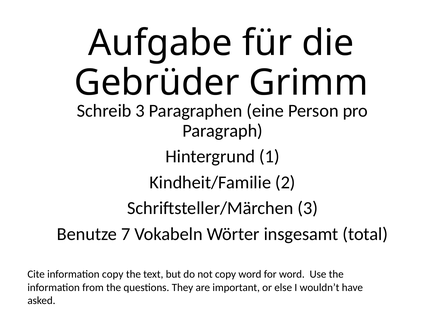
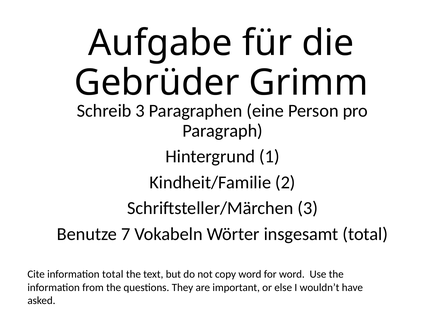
information copy: copy -> total
